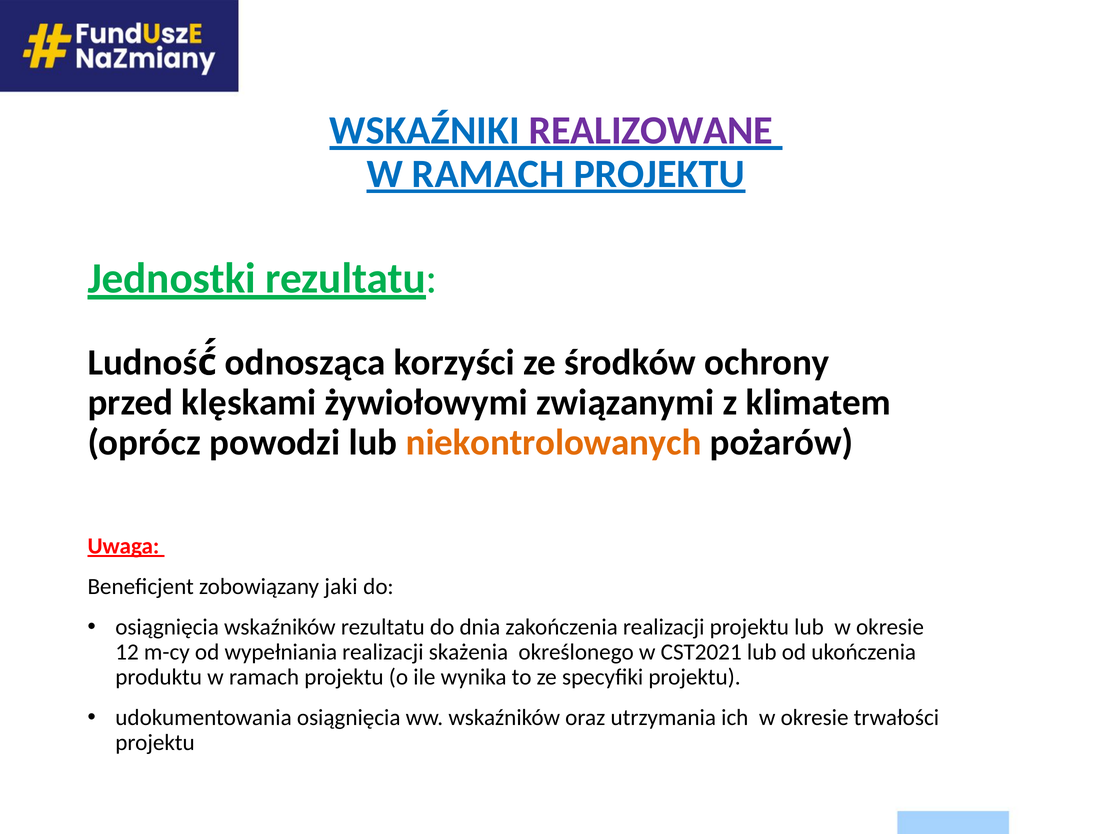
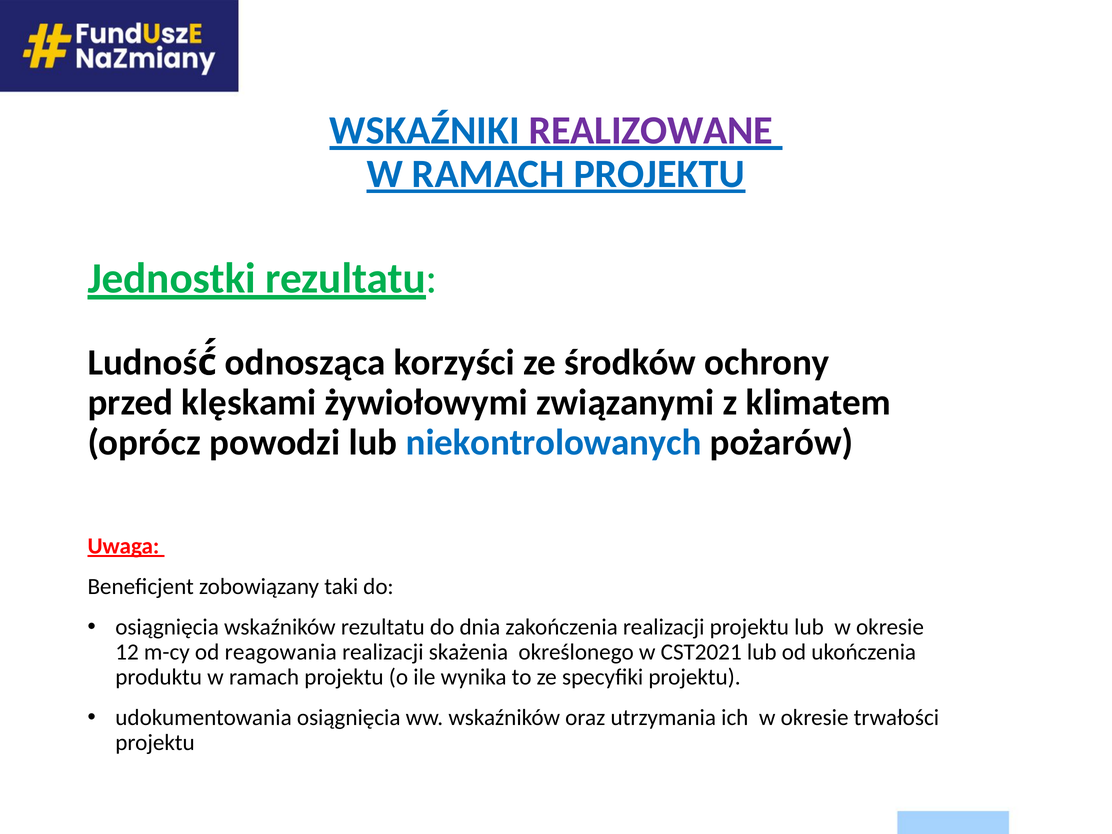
niekontrolowanych colour: orange -> blue
jaki: jaki -> taki
wypełniania: wypełniania -> reagowania
